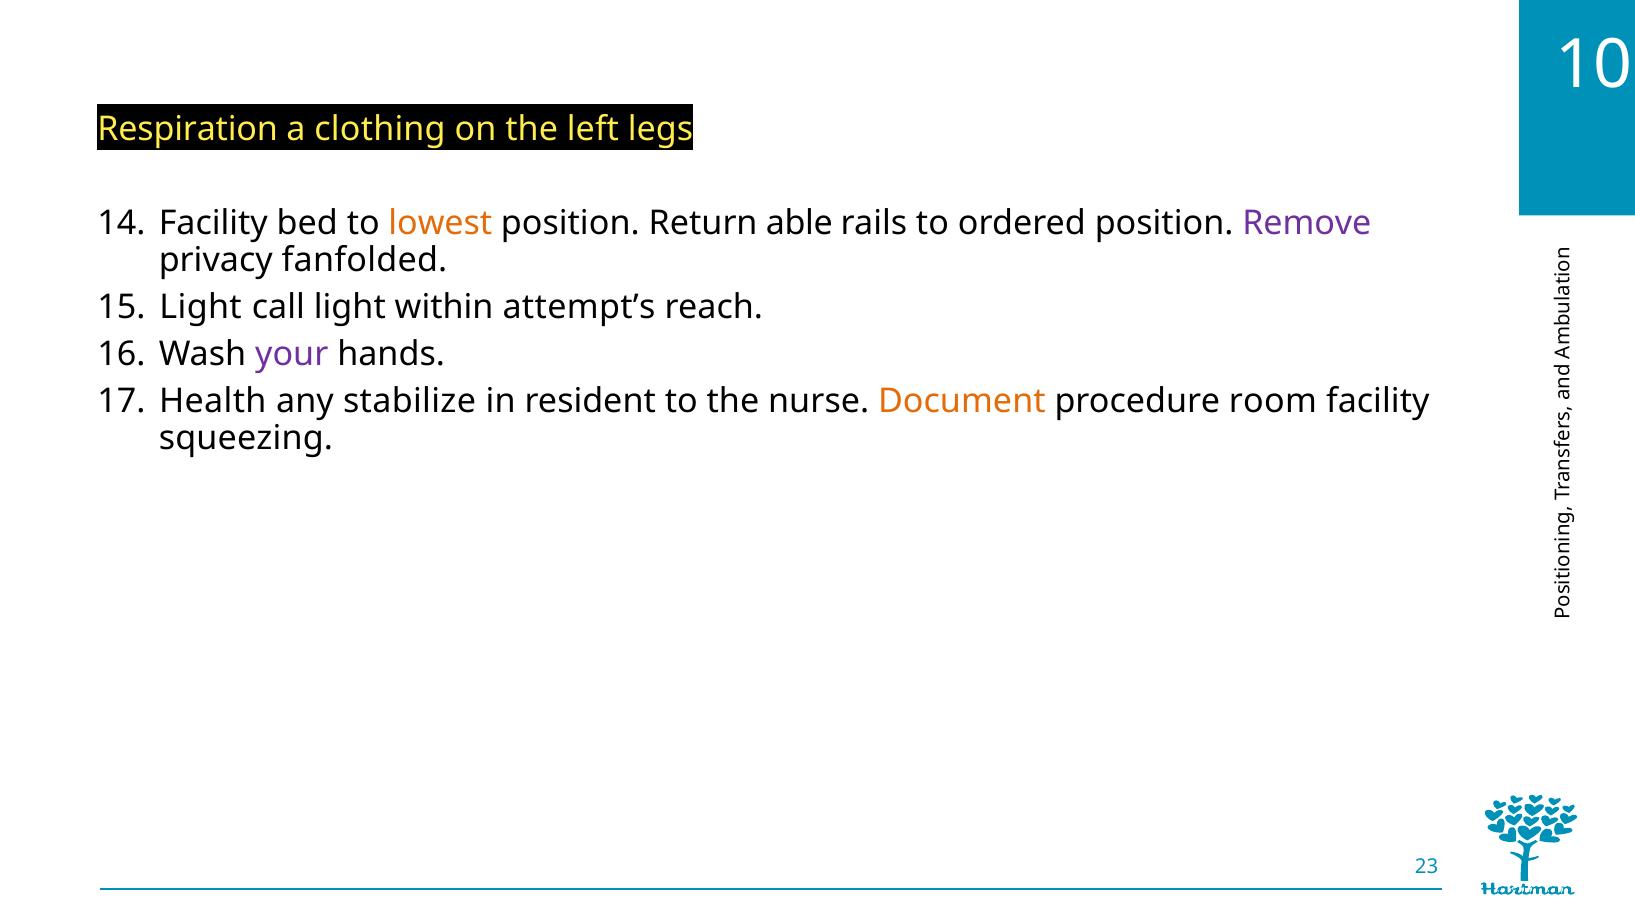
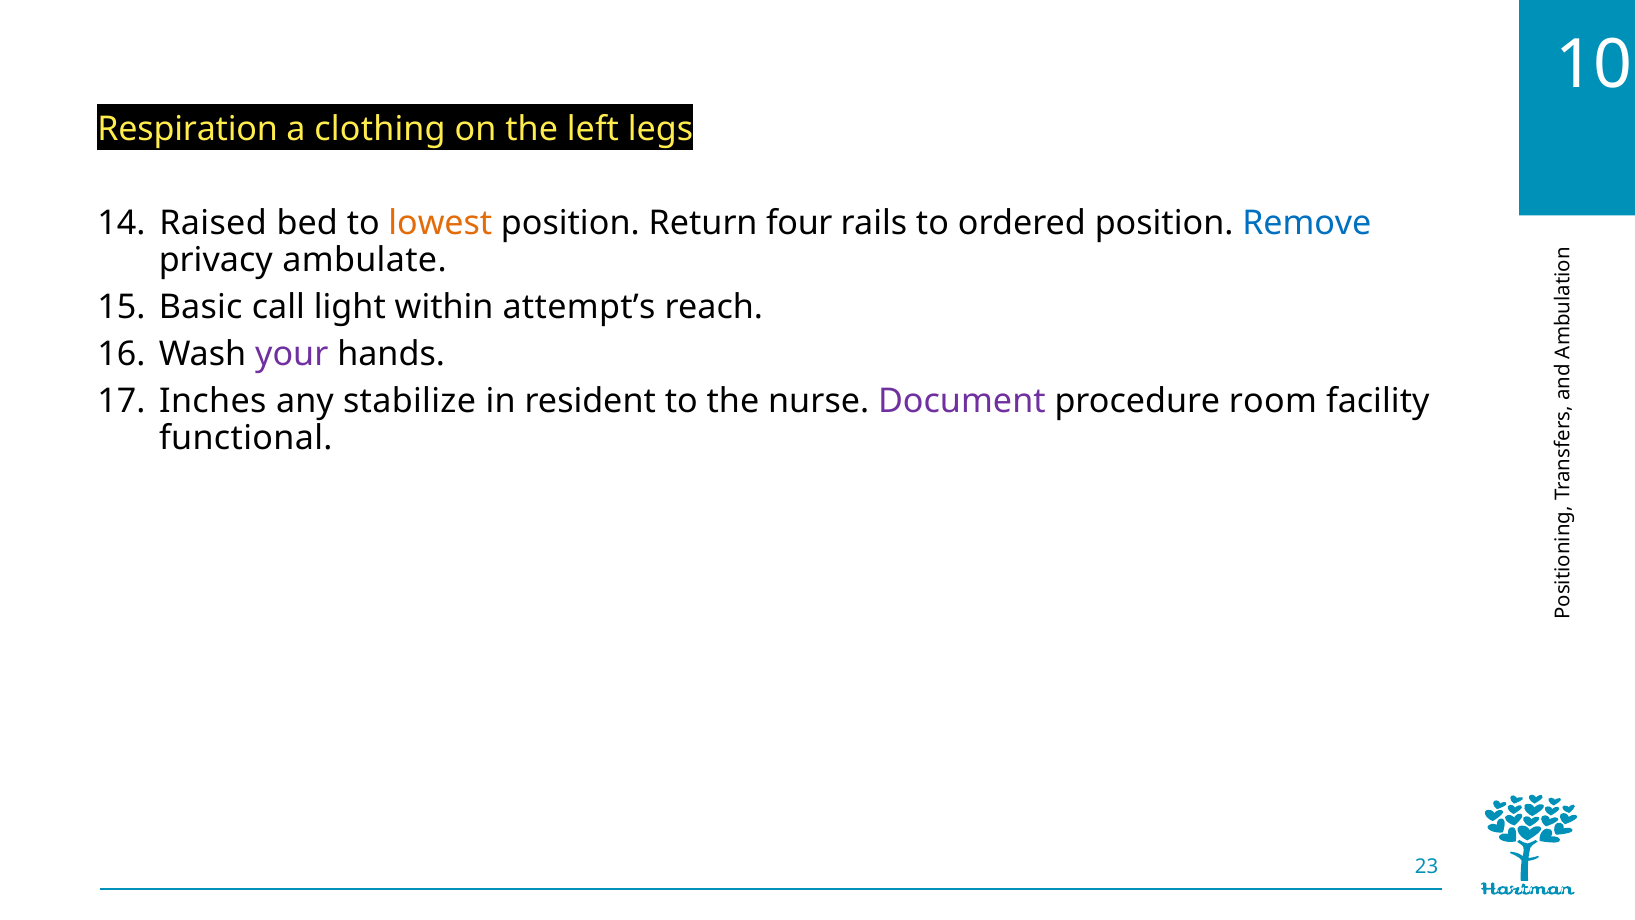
Facility at (213, 223): Facility -> Raised
able: able -> four
Remove colour: purple -> blue
fanfolded: fanfolded -> ambulate
Light at (201, 307): Light -> Basic
Health: Health -> Inches
Document colour: orange -> purple
squeezing: squeezing -> functional
